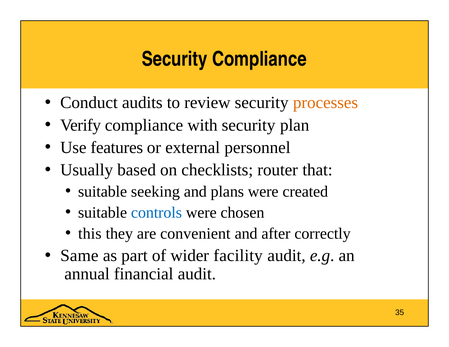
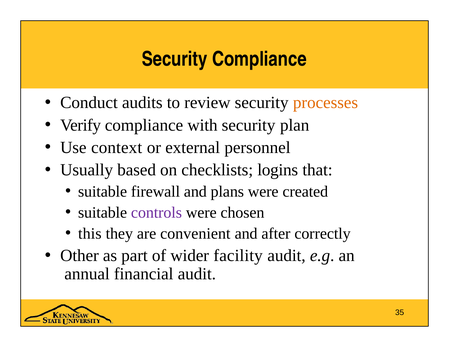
features: features -> context
router: router -> logins
seeking: seeking -> firewall
controls colour: blue -> purple
Same: Same -> Other
